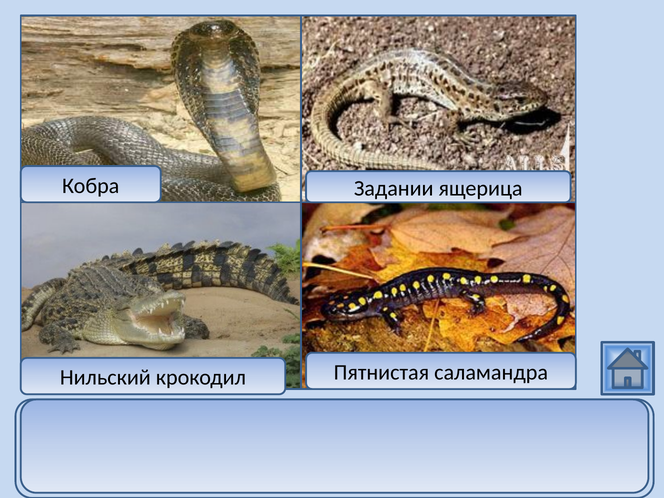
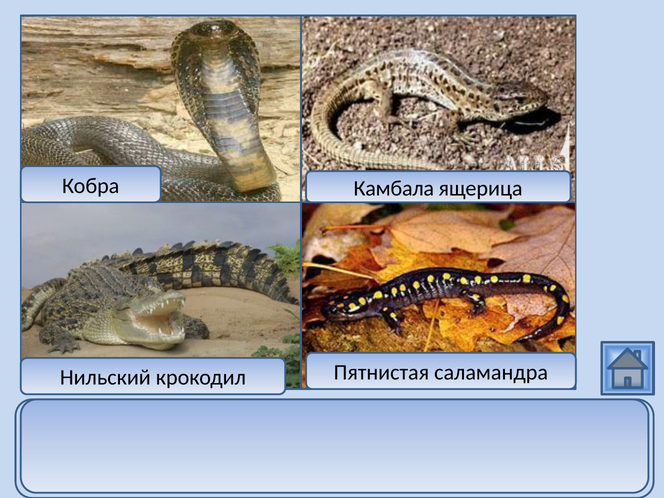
Задании: Задании -> Камбала
